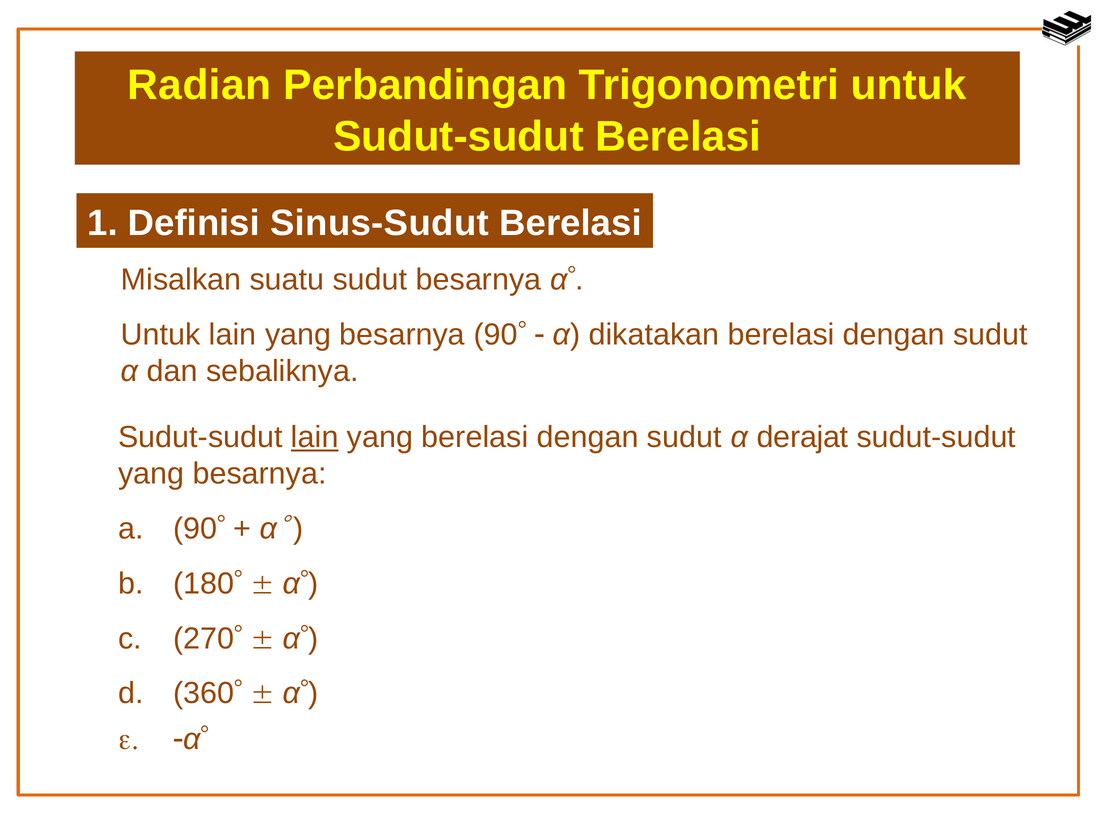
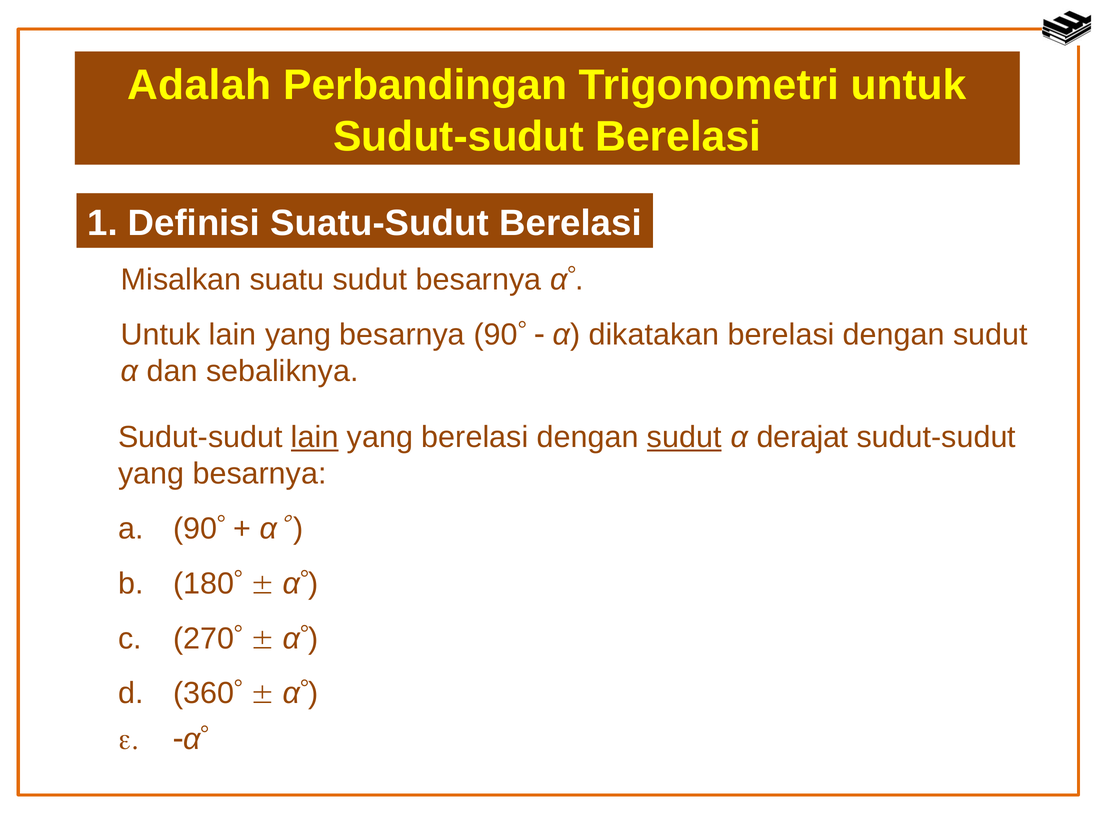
Radian: Radian -> Adalah
Sinus-Sudut: Sinus-Sudut -> Suatu-Sudut
sudut at (684, 437) underline: none -> present
